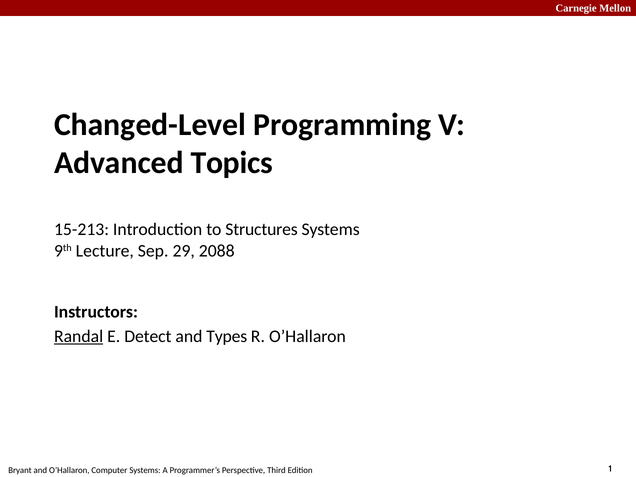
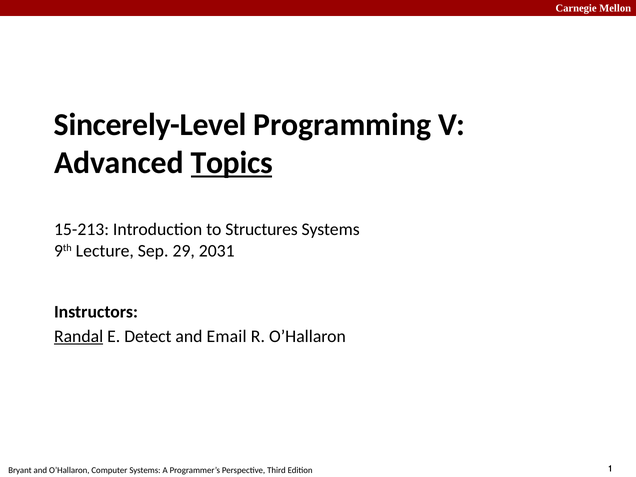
Changed-Level: Changed-Level -> Sincerely-Level
Topics underline: none -> present
2088: 2088 -> 2031
Types: Types -> Email
